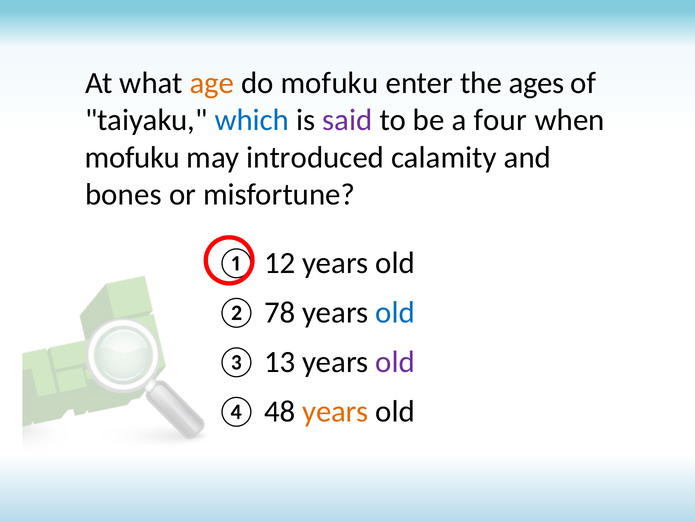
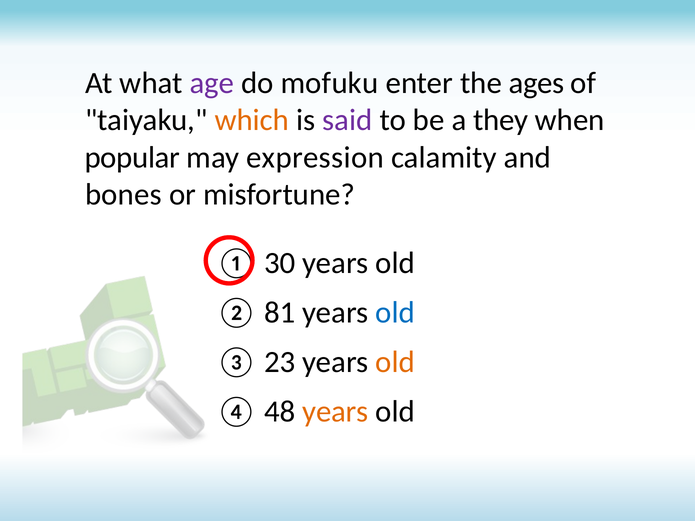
age colour: orange -> purple
which colour: blue -> orange
four: four -> they
mofuku at (132, 157): mofuku -> popular
introduced: introduced -> expression
12: 12 -> 30
78: 78 -> 81
13: 13 -> 23
old at (395, 362) colour: purple -> orange
